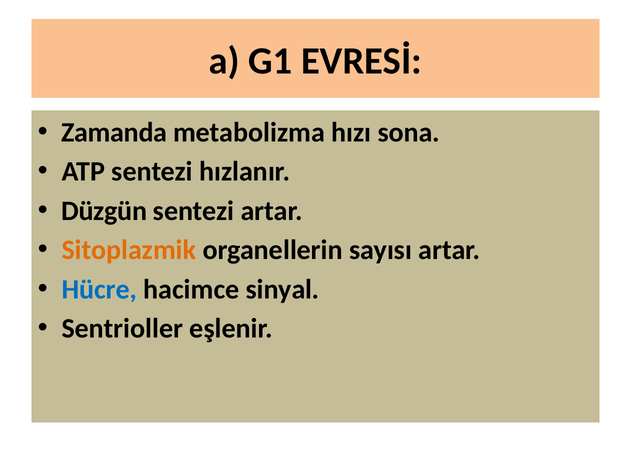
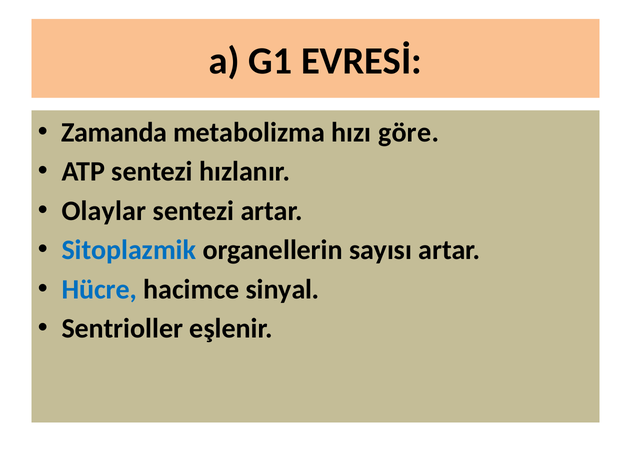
sona: sona -> göre
Düzgün: Düzgün -> Olaylar
Sitoplazmik colour: orange -> blue
